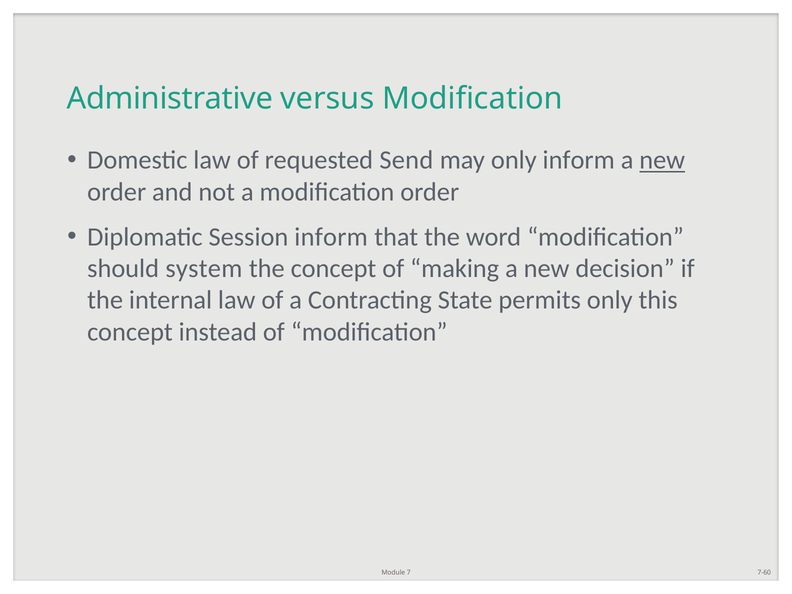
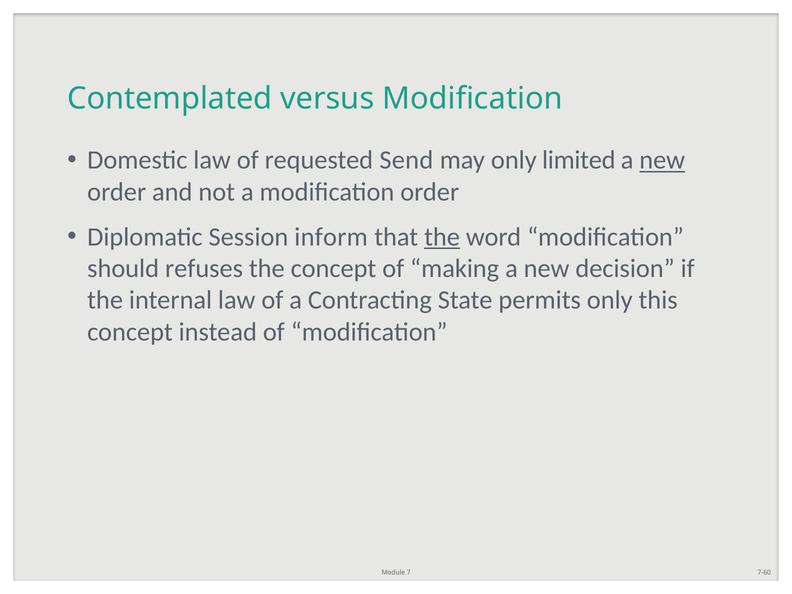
Administrative: Administrative -> Contemplated
only inform: inform -> limited
the at (442, 237) underline: none -> present
system: system -> refuses
